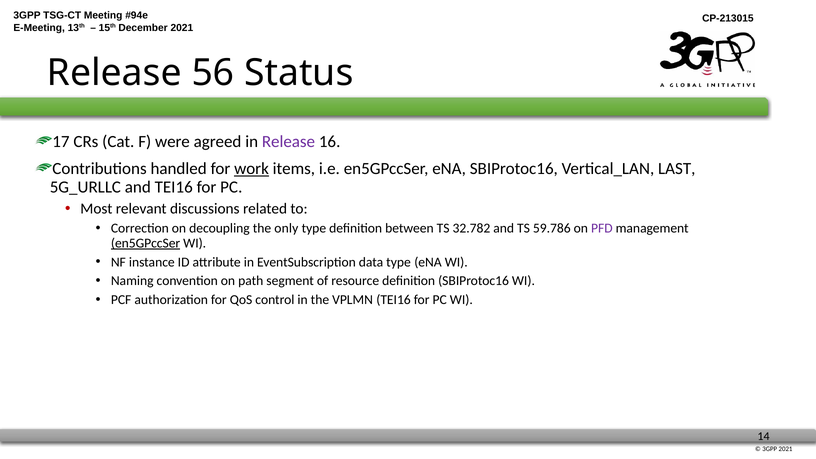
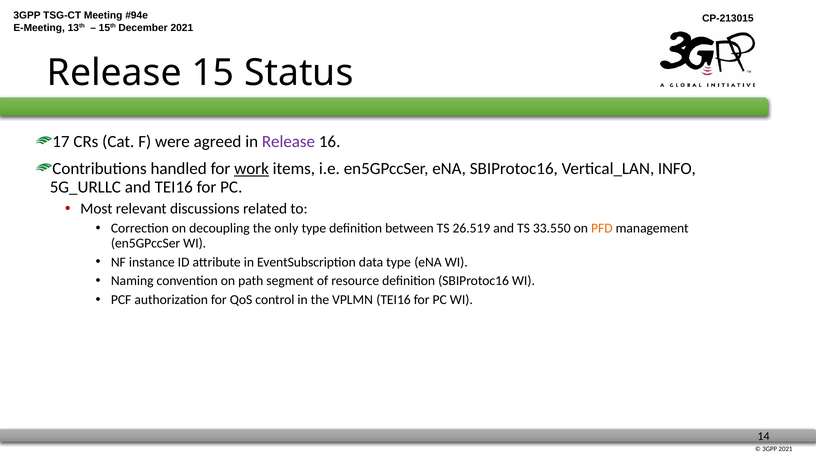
56: 56 -> 15
LAST: LAST -> INFO
32.782: 32.782 -> 26.519
59.786: 59.786 -> 33.550
PFD colour: purple -> orange
en5GPccSer at (146, 243) underline: present -> none
